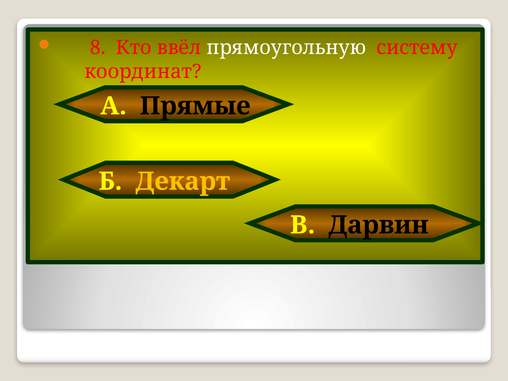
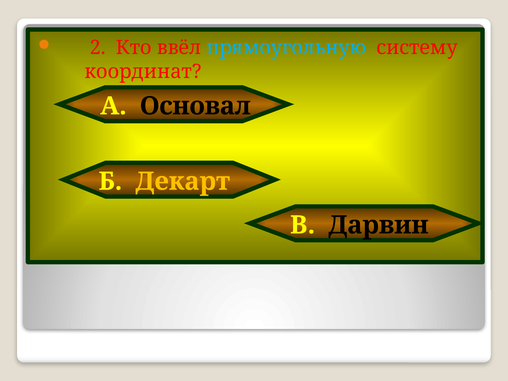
8: 8 -> 2
прямоугольную colour: white -> light blue
Прямые: Прямые -> Основал
